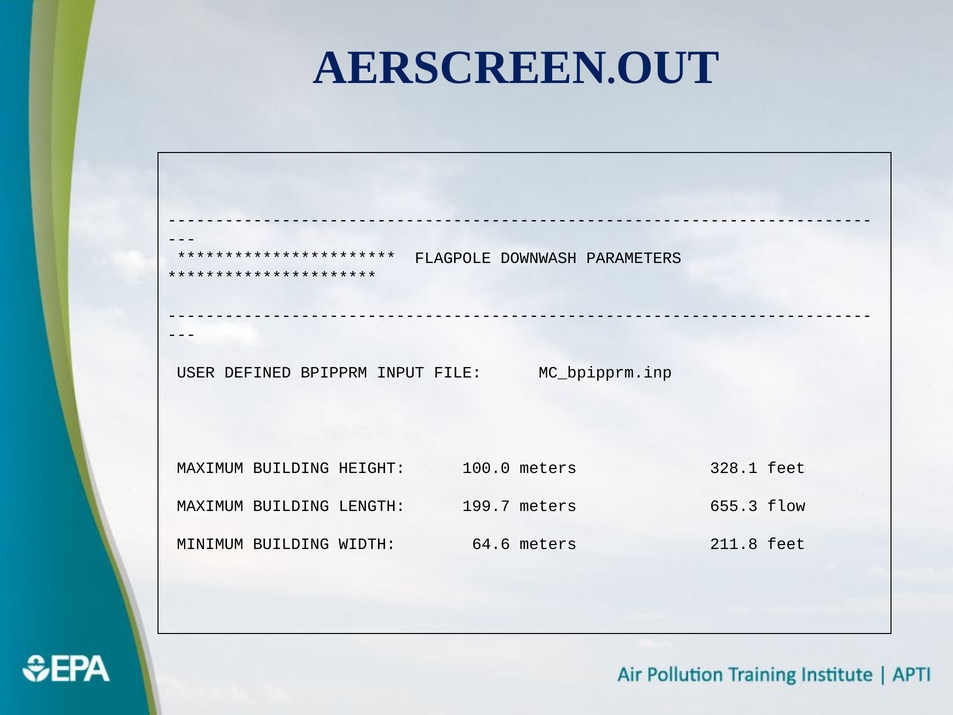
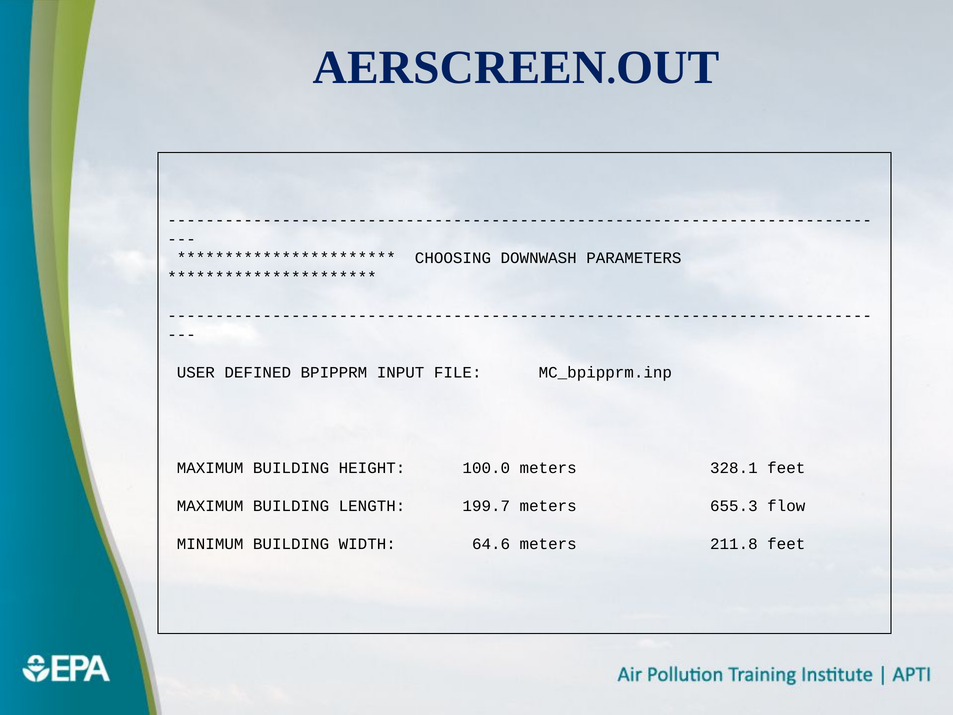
FLAGPOLE: FLAGPOLE -> CHOOSING
